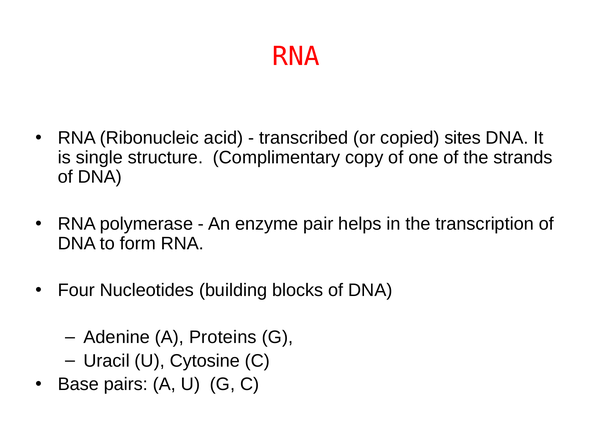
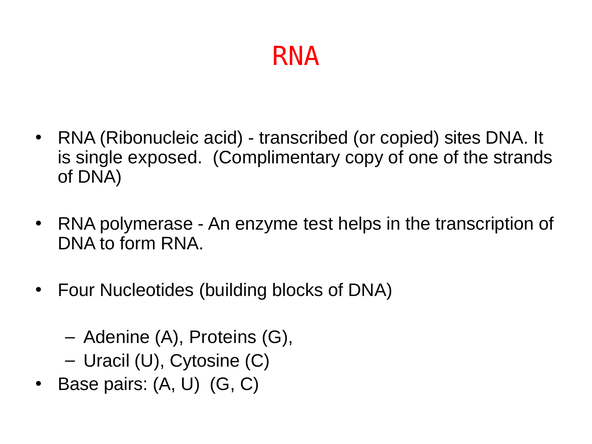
structure: structure -> exposed
pair: pair -> test
